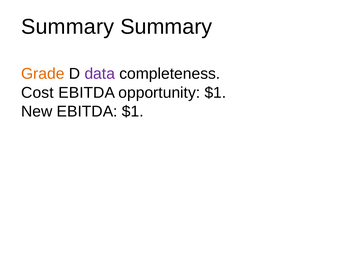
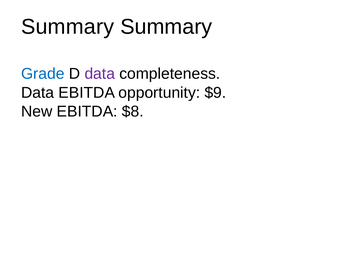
Grade colour: orange -> blue
Cost at (38, 93): Cost -> Data
opportunity $1: $1 -> $9
EBITDA $1: $1 -> $8
